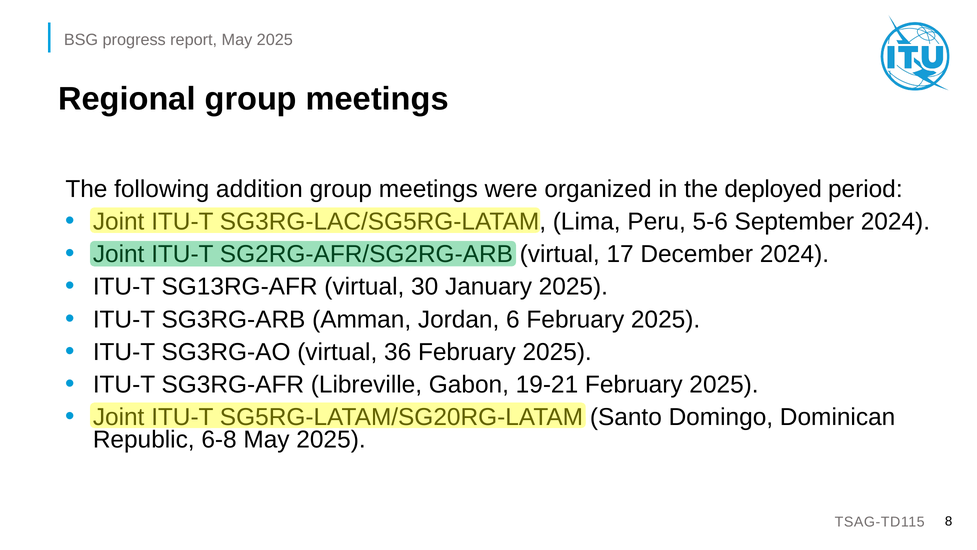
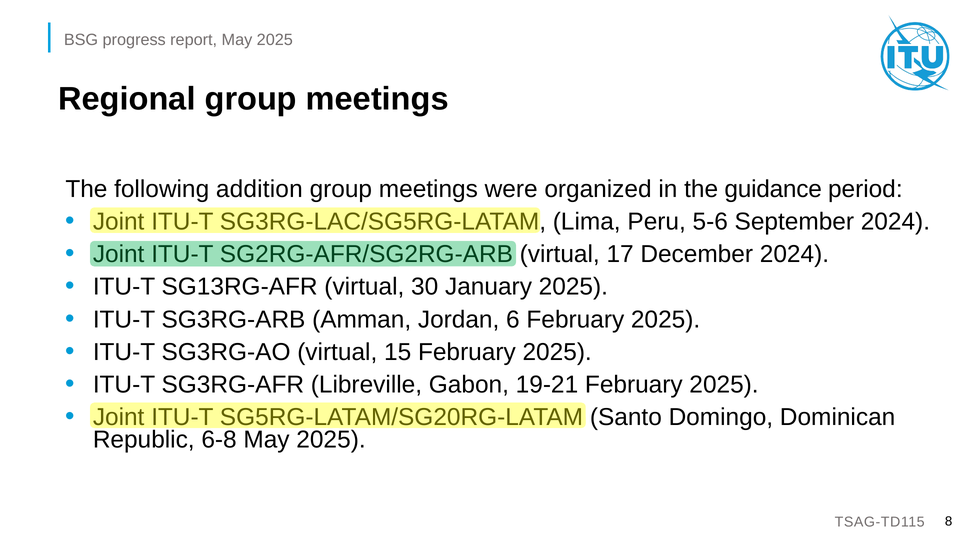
deployed: deployed -> guidance
36: 36 -> 15
